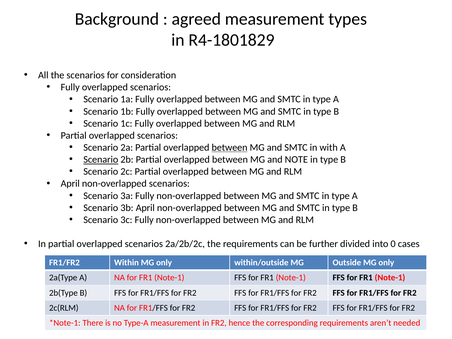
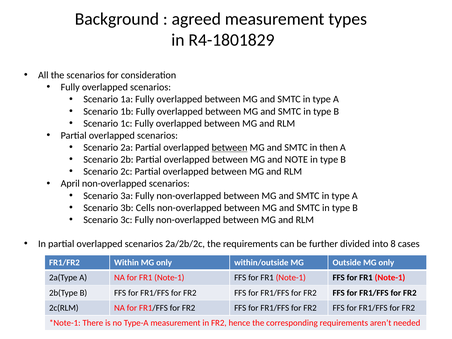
with: with -> then
Scenario at (101, 160) underline: present -> none
3b April: April -> Cells
0: 0 -> 8
